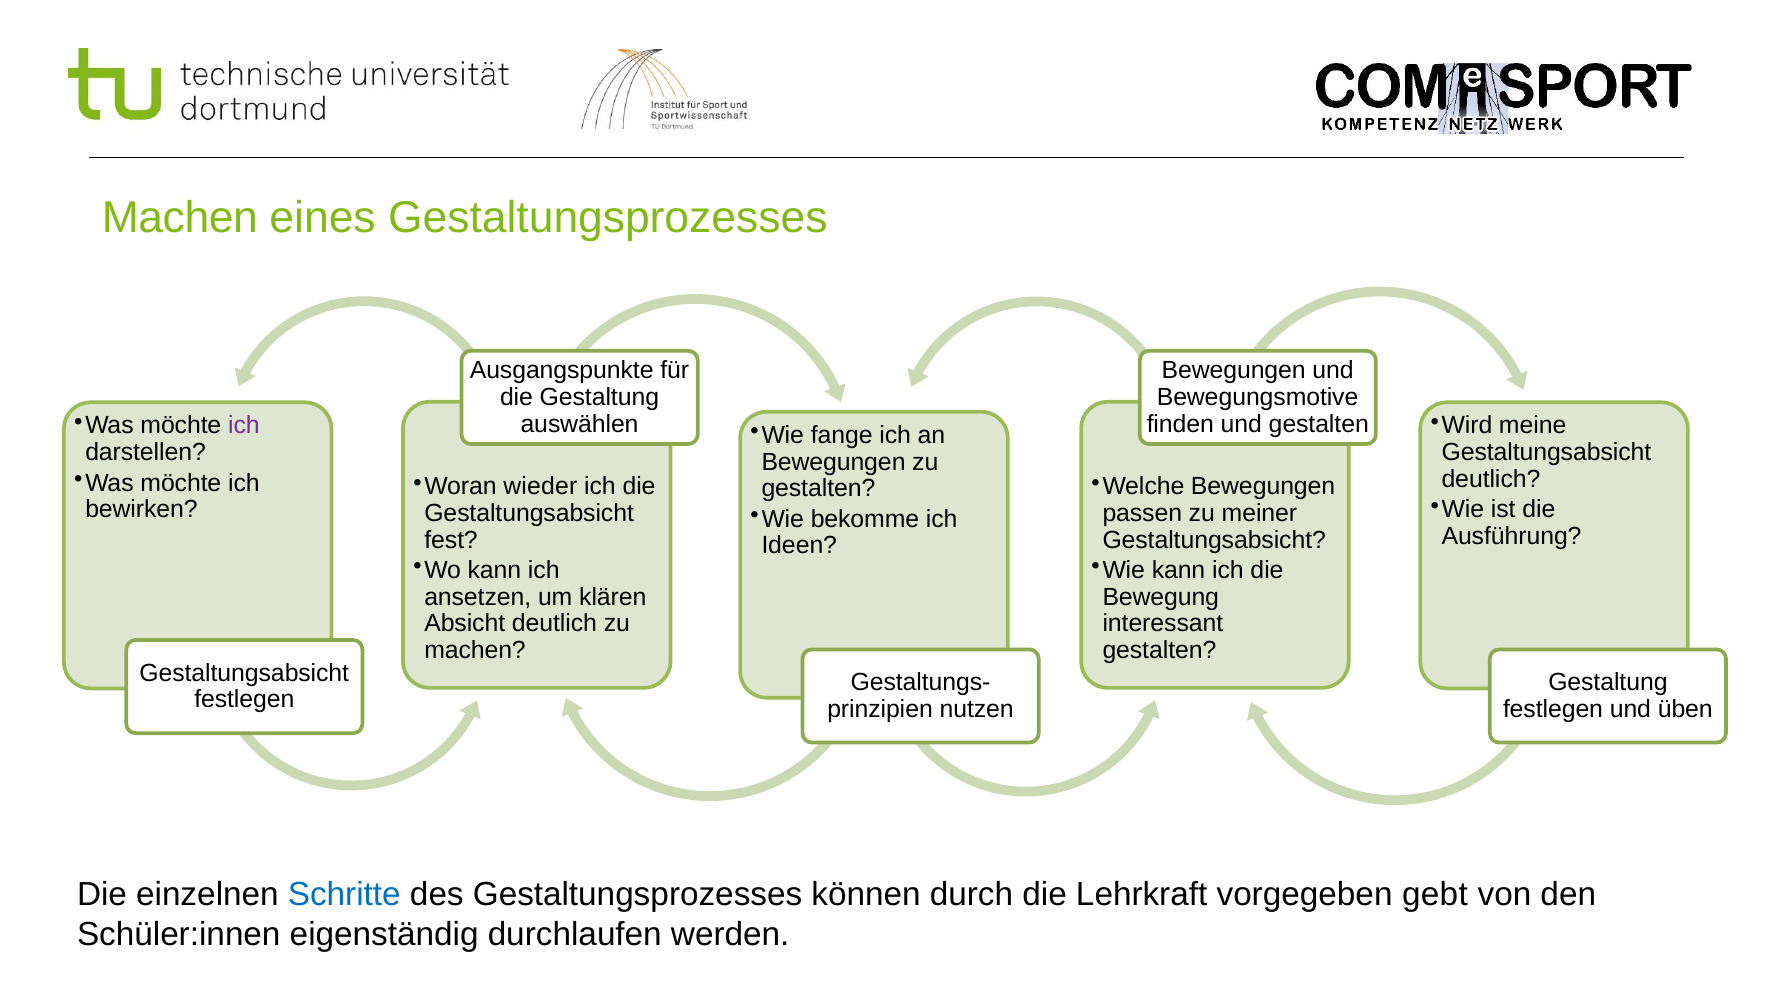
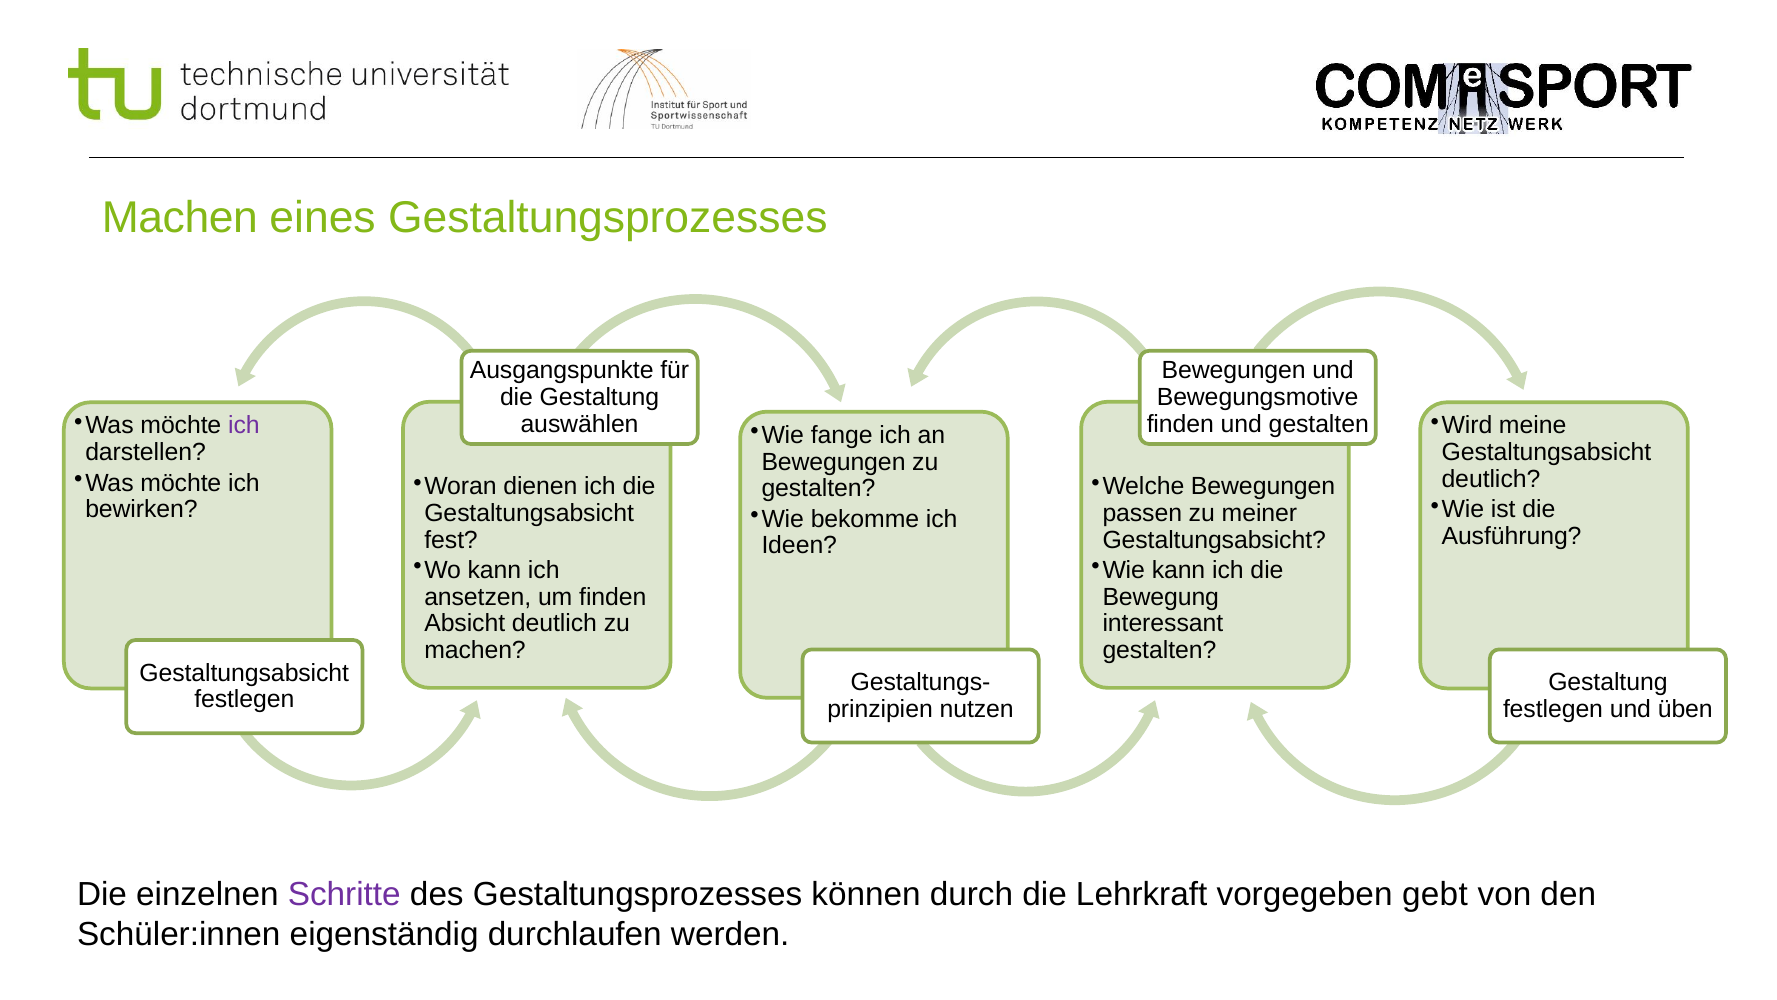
wieder: wieder -> dienen
um klären: klären -> finden
Schritte colour: blue -> purple
